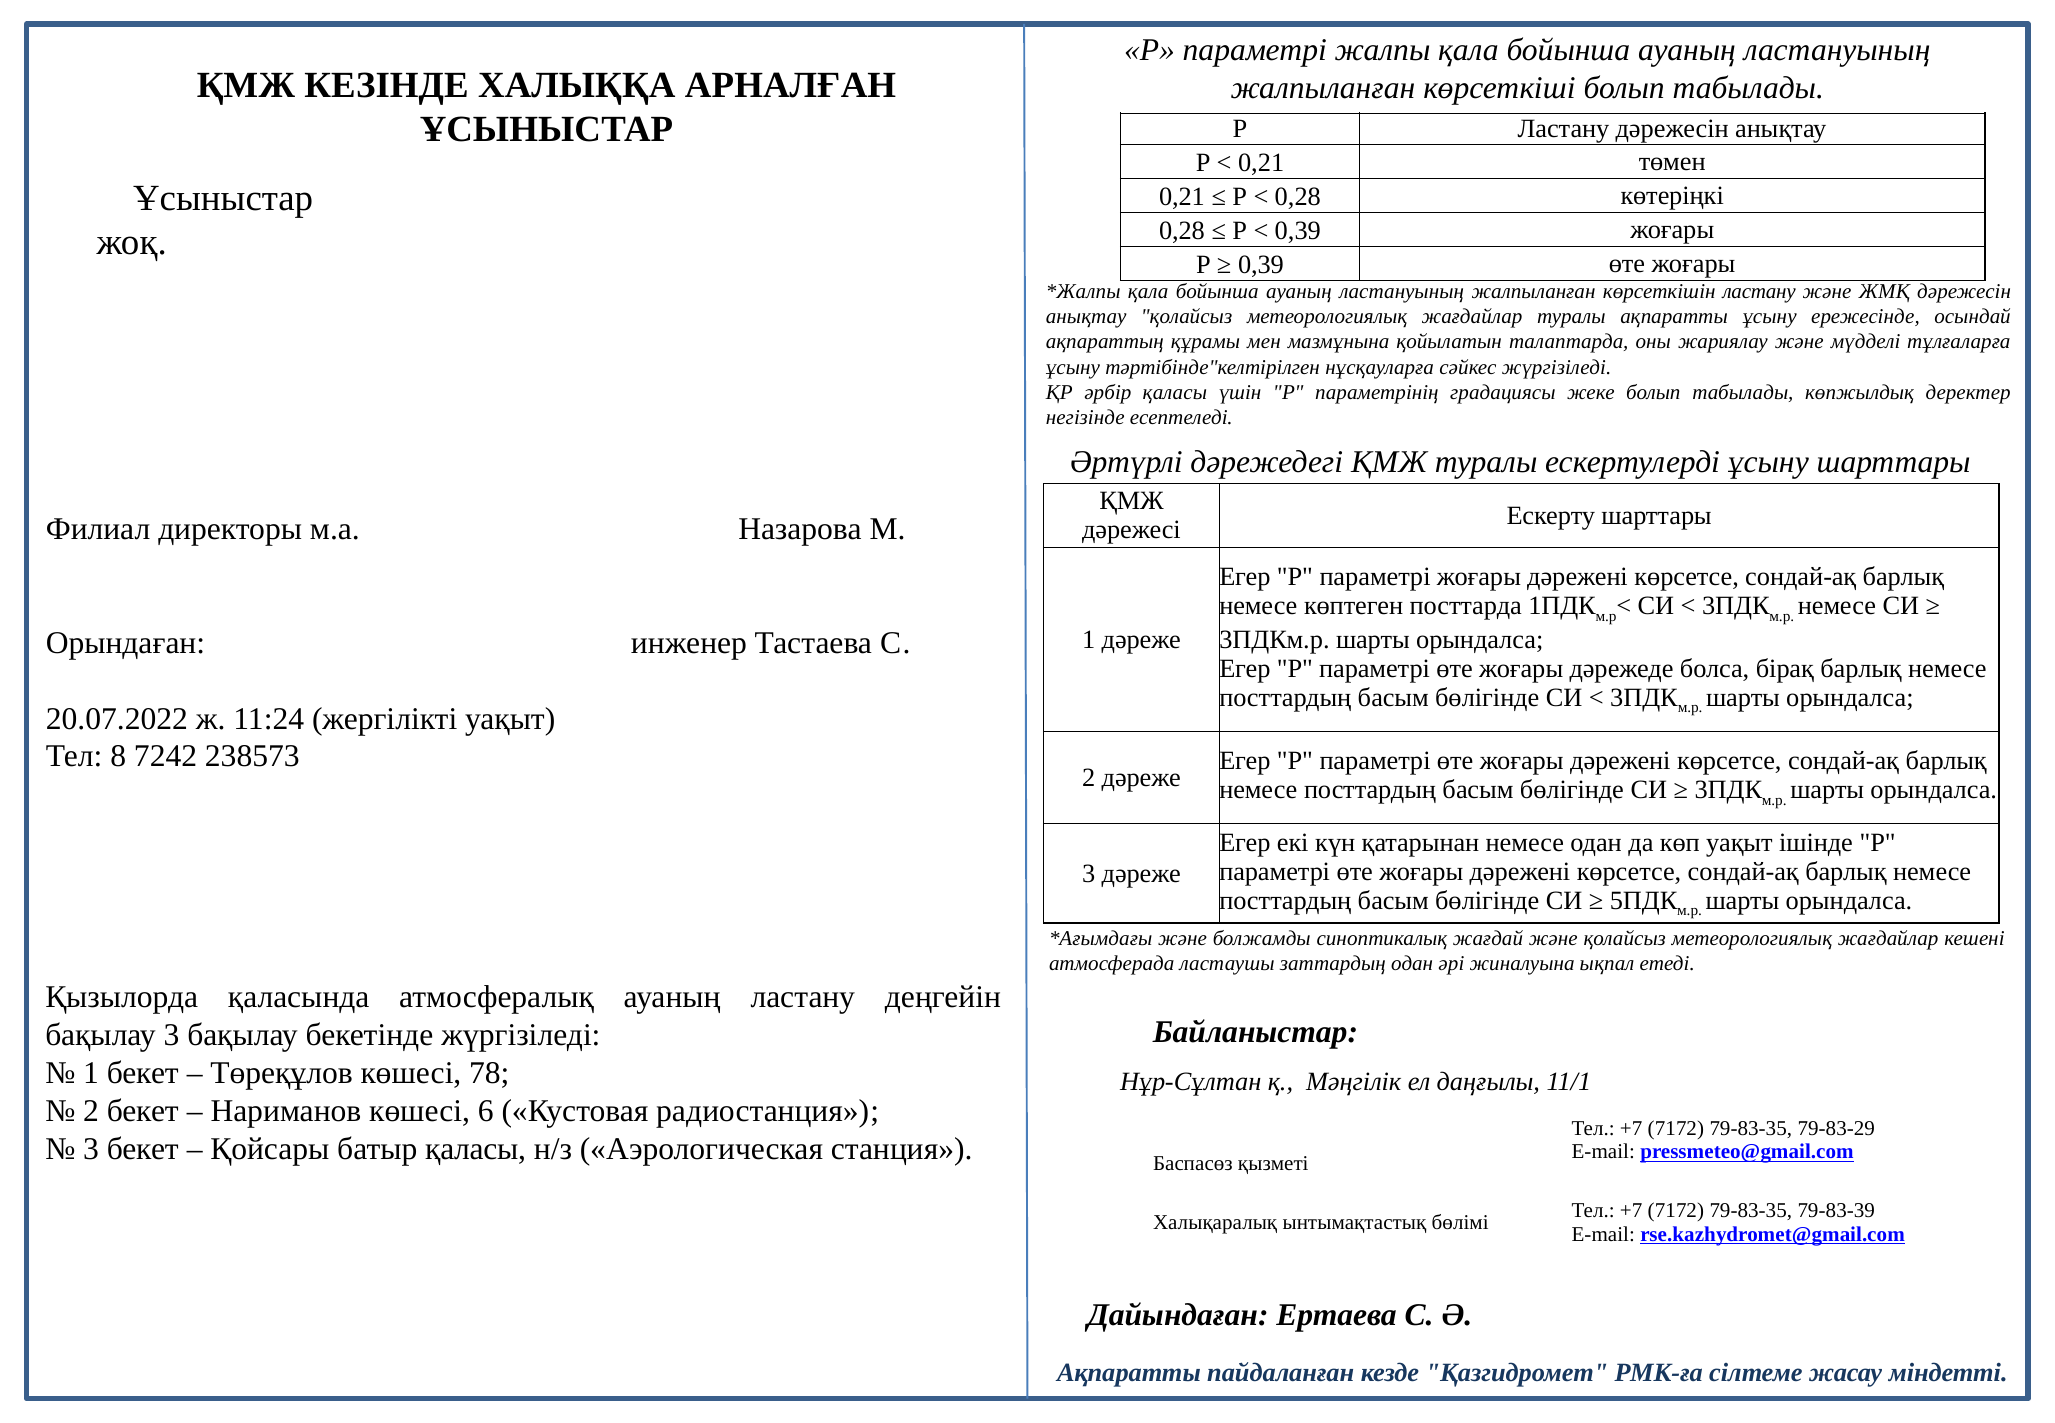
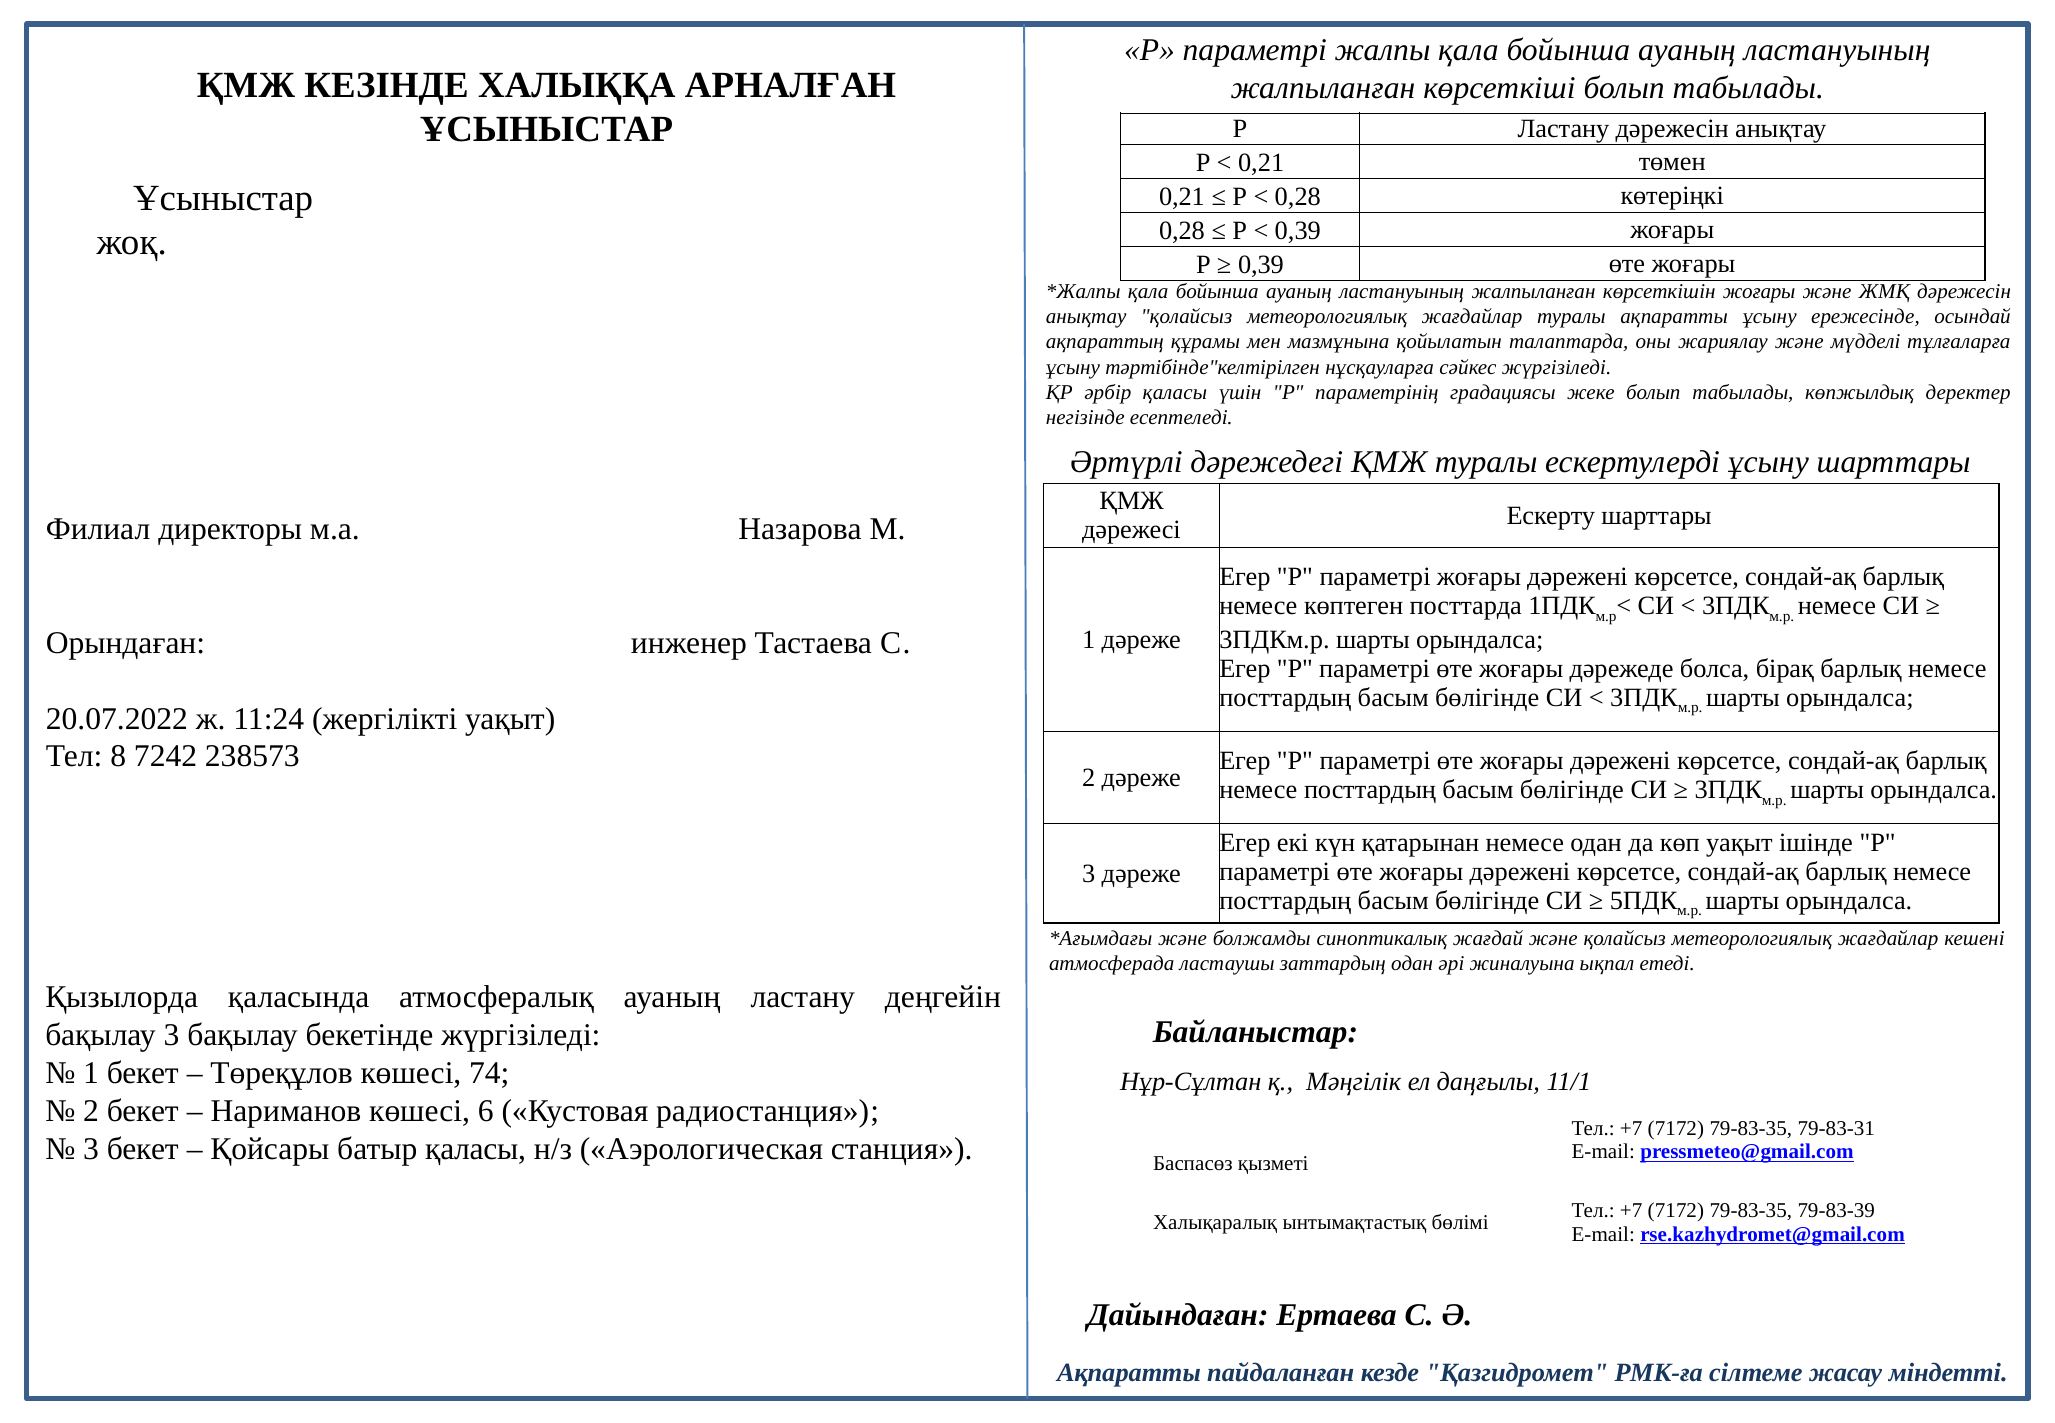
көрсеткішін ластану: ластану -> жоғары
78: 78 -> 74
79-83-29: 79-83-29 -> 79-83-31
